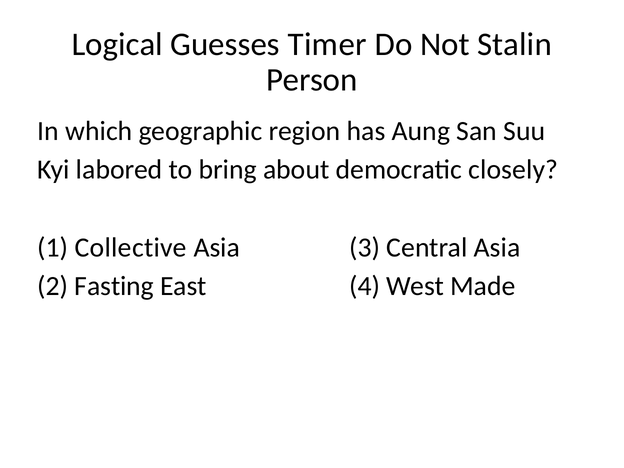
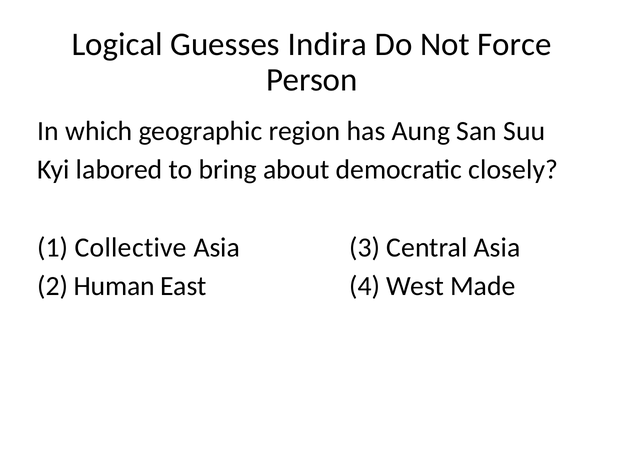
Timer: Timer -> Indira
Stalin: Stalin -> Force
Fasting: Fasting -> Human
